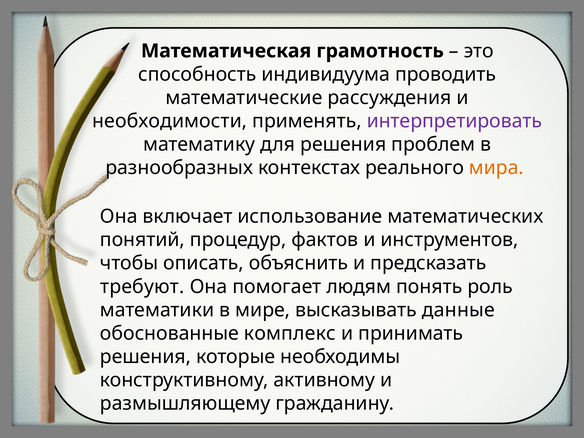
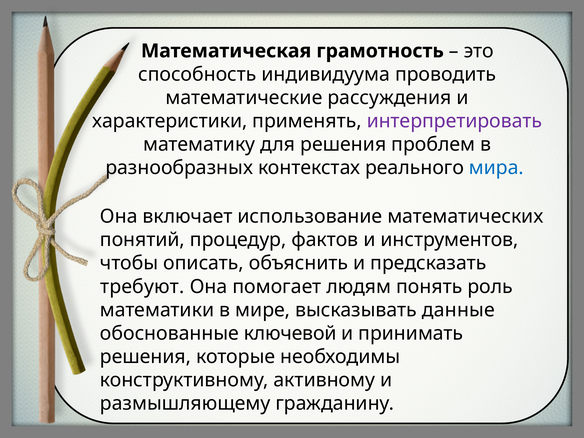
необходимости: необходимости -> характеристики
мира colour: orange -> blue
комплекс: комплекс -> ключевой
